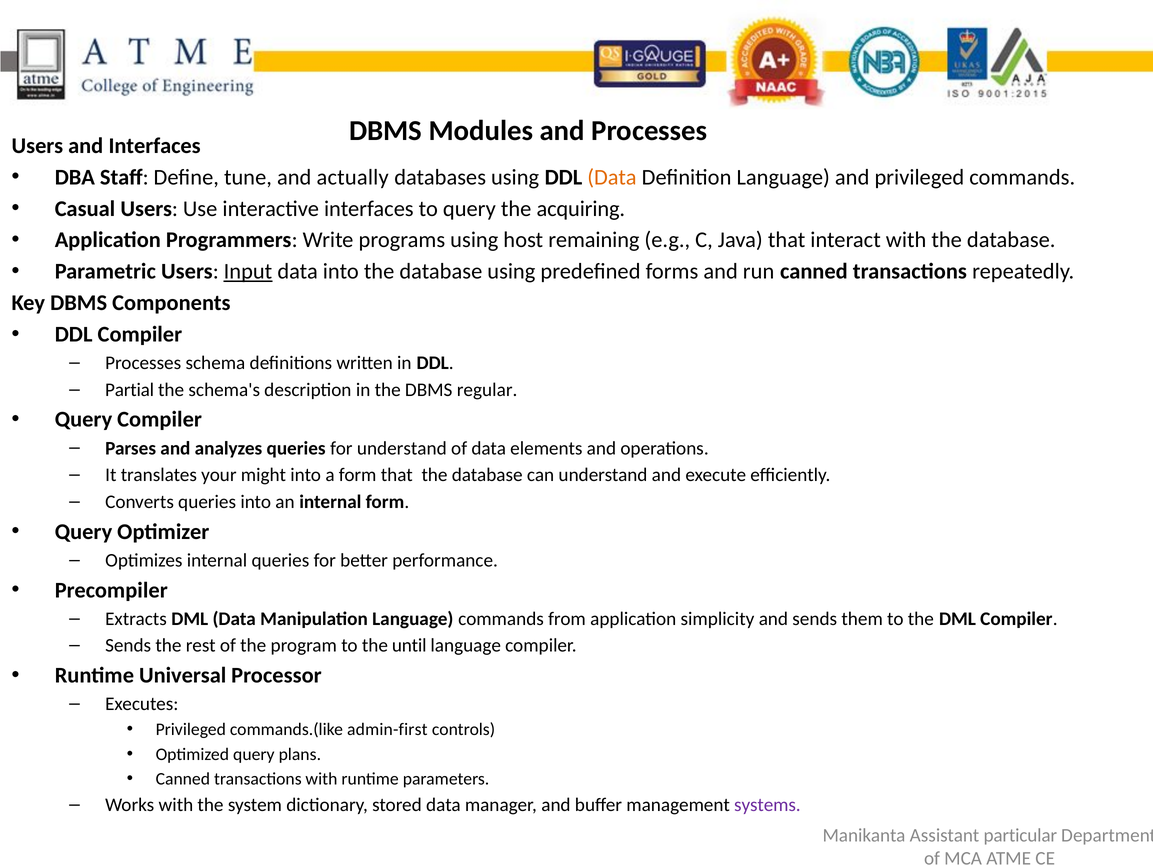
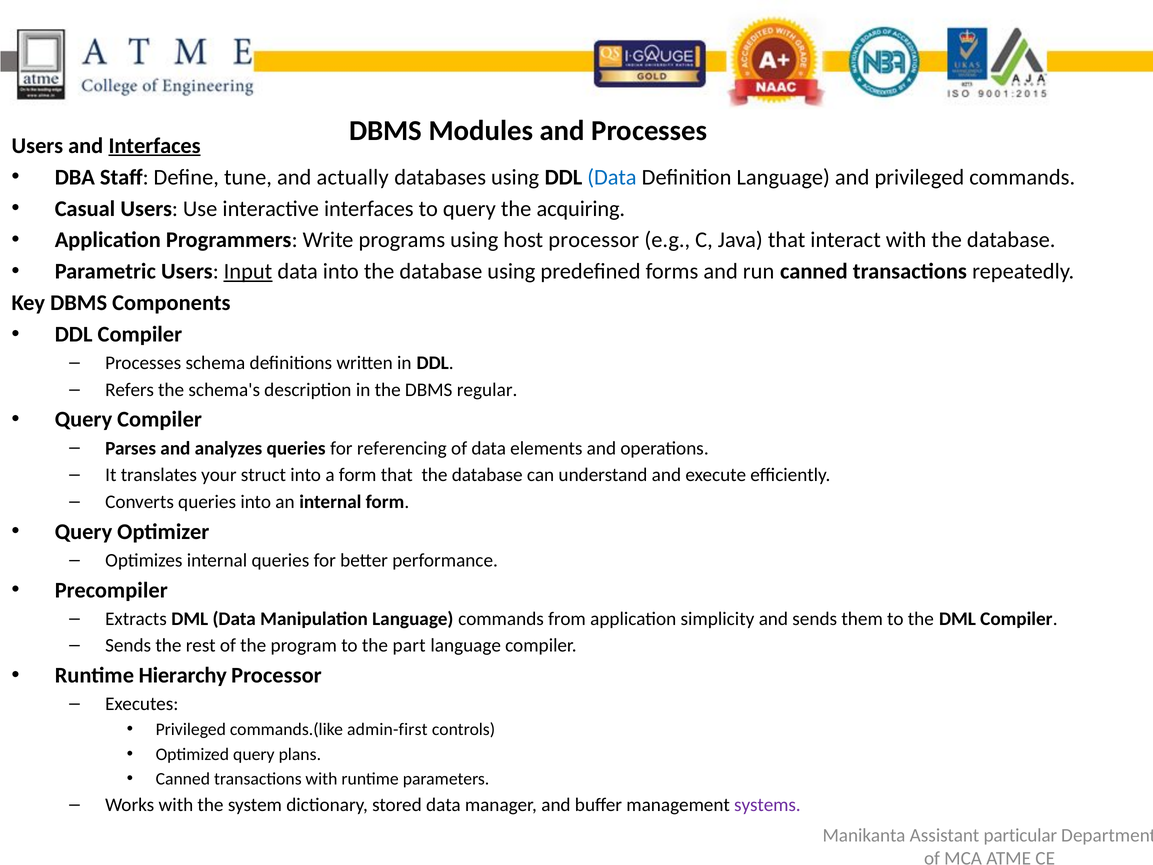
Interfaces at (155, 146) underline: none -> present
Data at (612, 177) colour: orange -> blue
host remaining: remaining -> processor
Partial: Partial -> Refers
for understand: understand -> referencing
might: might -> struct
until: until -> part
Universal: Universal -> Hierarchy
